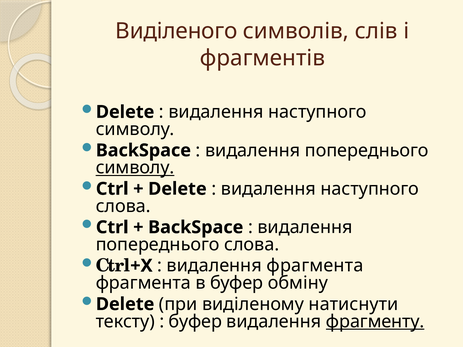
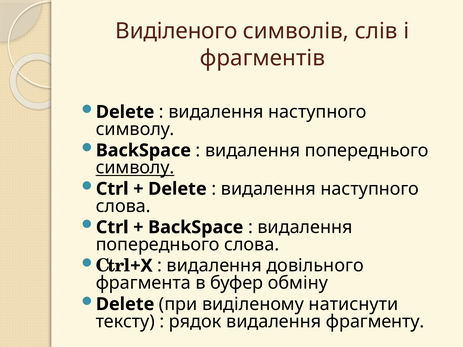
видалення фрагмента: фрагмента -> довільного
буфер at (195, 322): буфер -> рядок
фрагменту underline: present -> none
